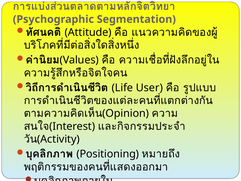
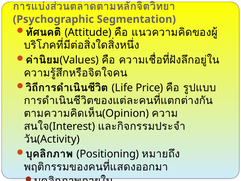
User: User -> Price
